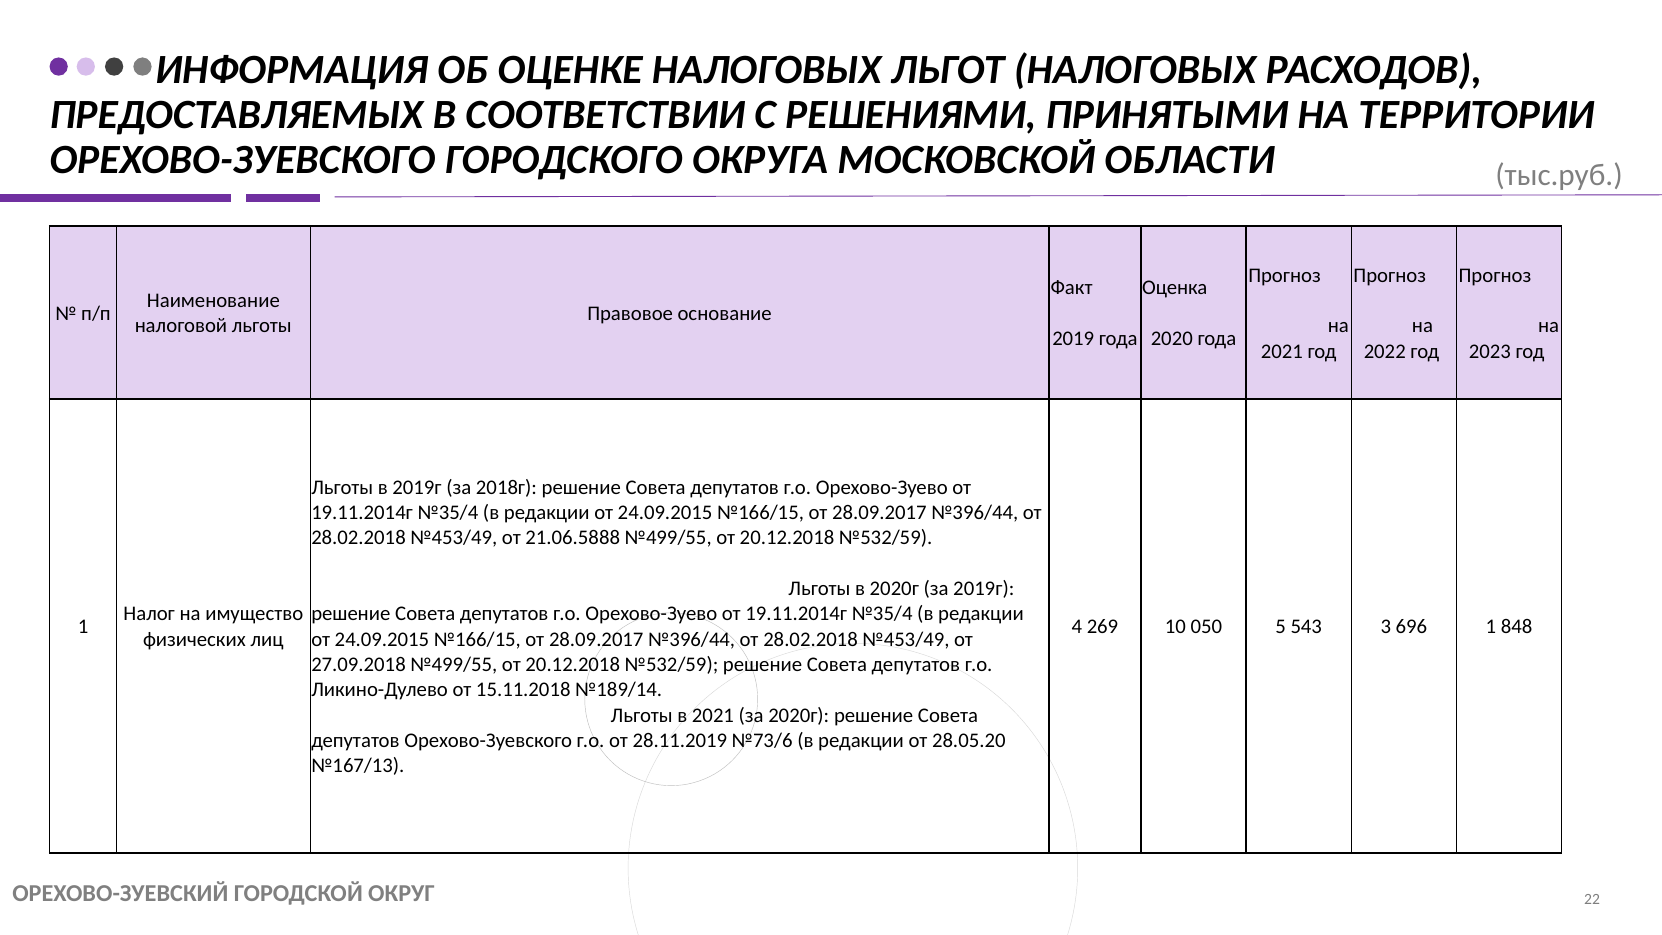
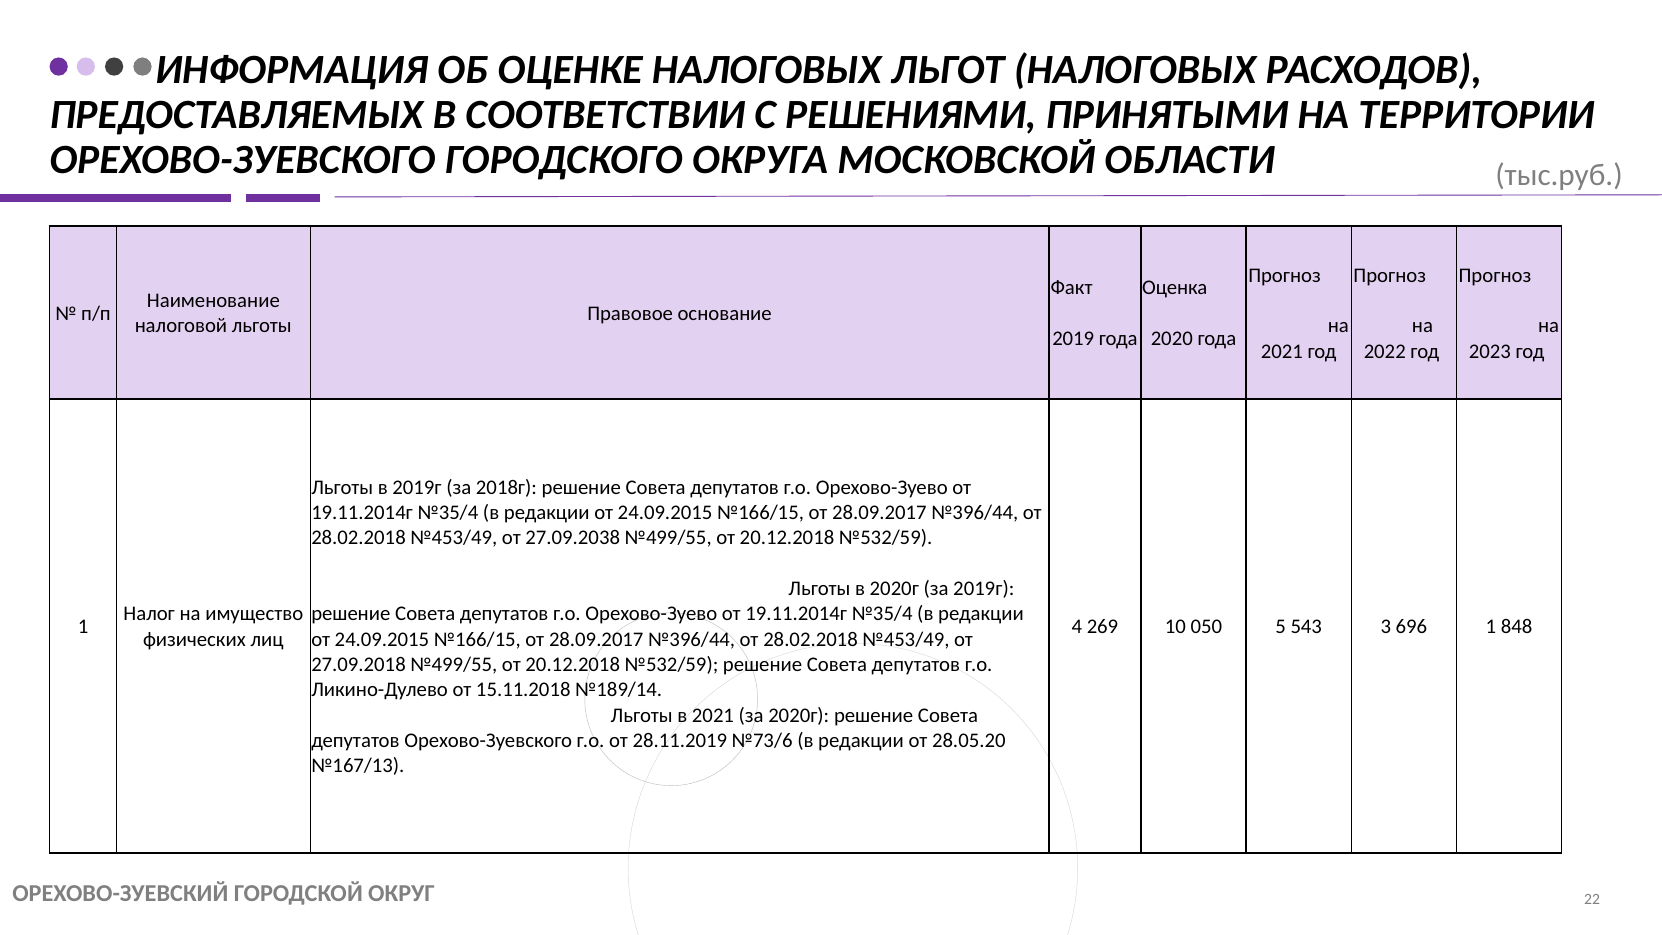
21.06.5888: 21.06.5888 -> 27.09.2038
